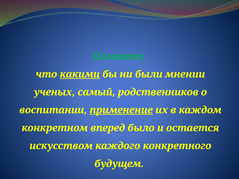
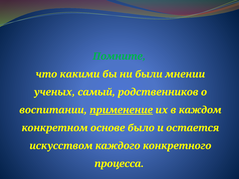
какими underline: present -> none
вперед: вперед -> основе
будущем: будущем -> процесса
